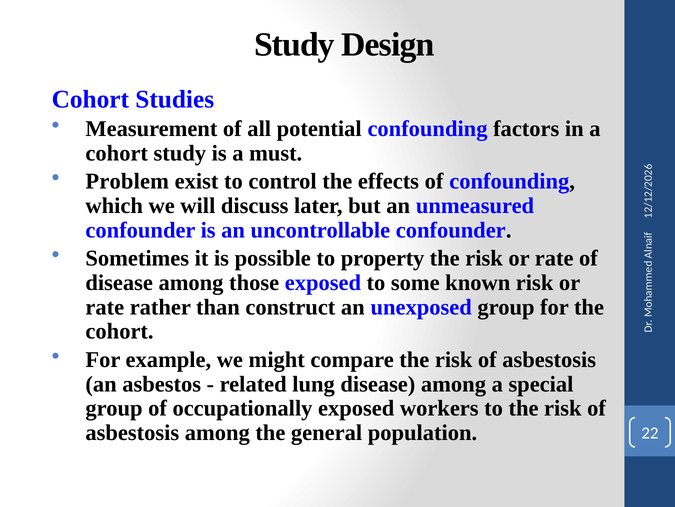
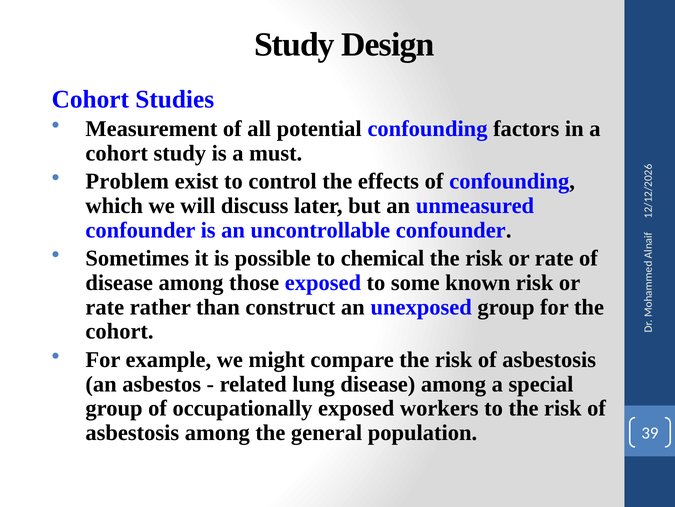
property: property -> chemical
22: 22 -> 39
